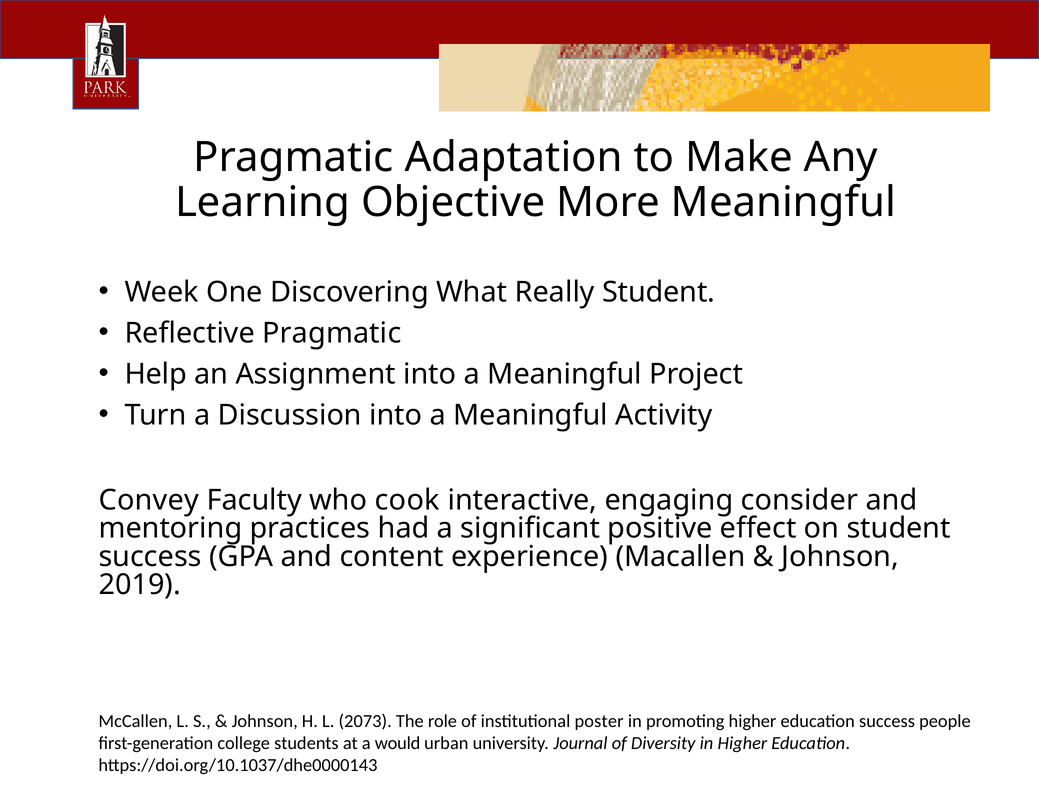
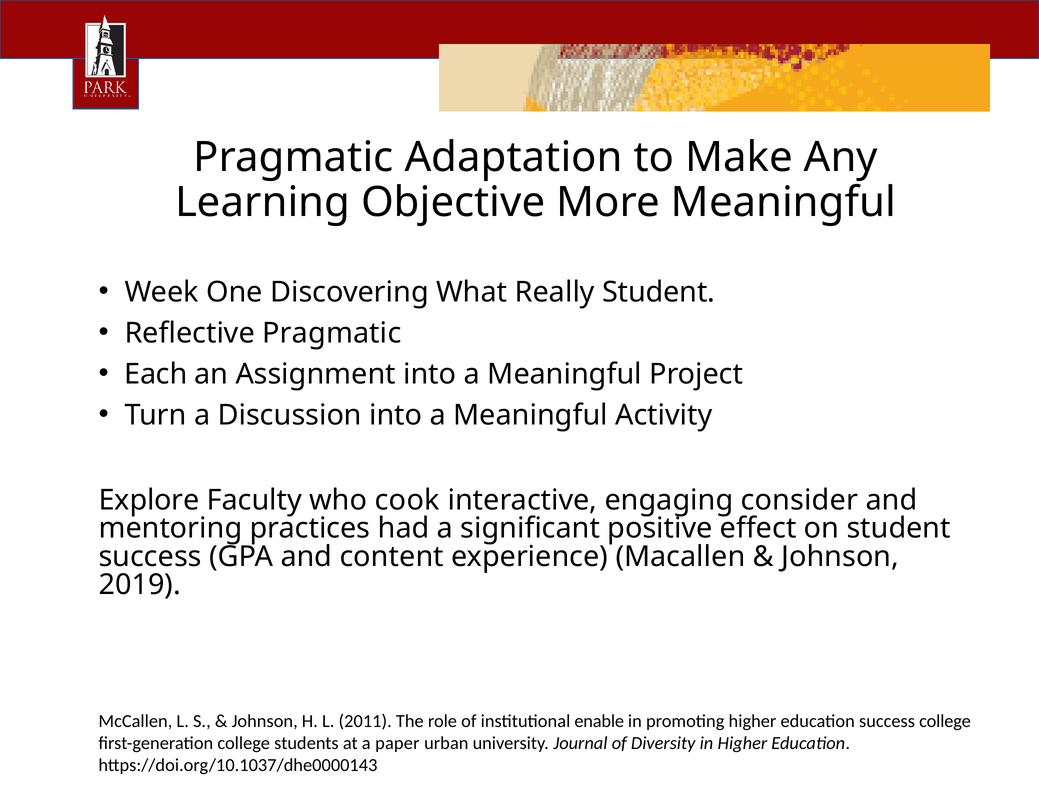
Help: Help -> Each
Convey: Convey -> Explore
2073: 2073 -> 2011
poster: poster -> enable
success people: people -> college
would: would -> paper
